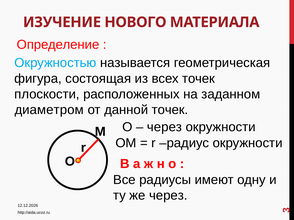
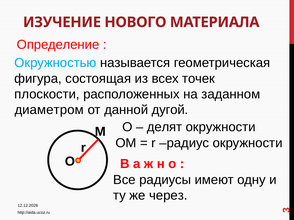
данной точек: точек -> дугой
через at (164, 127): через -> делят
